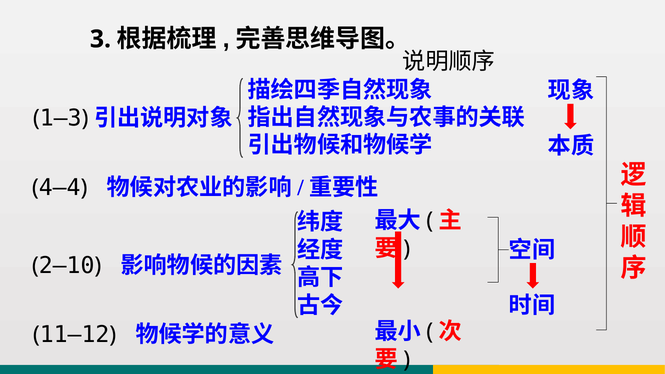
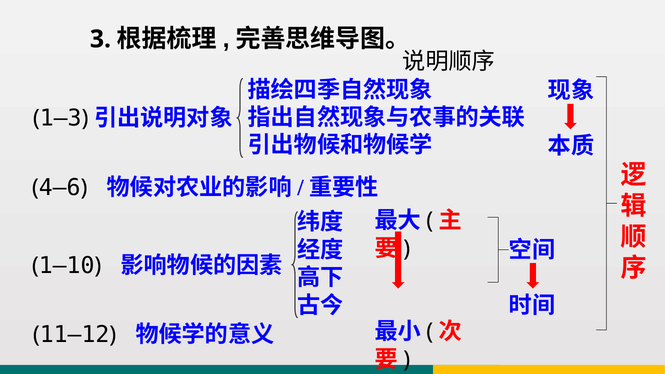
4—4: 4—4 -> 4—6
2—10: 2—10 -> 1—10
